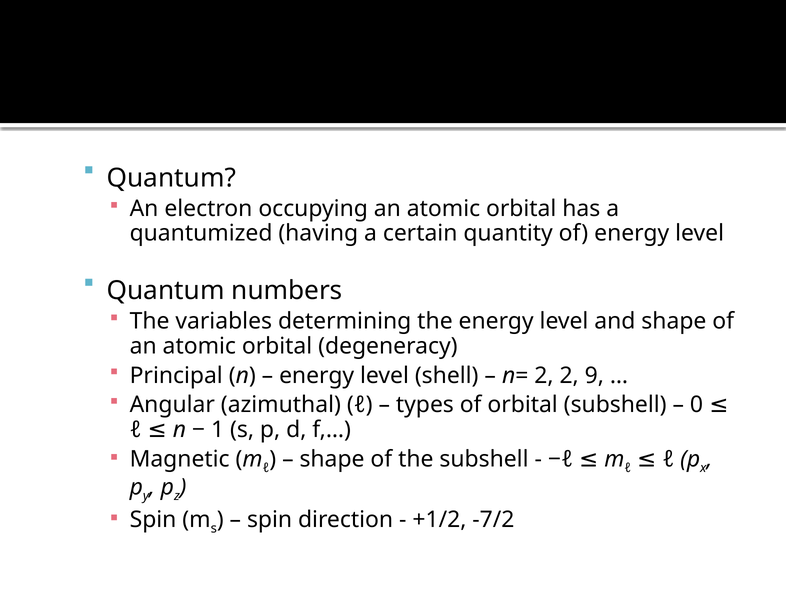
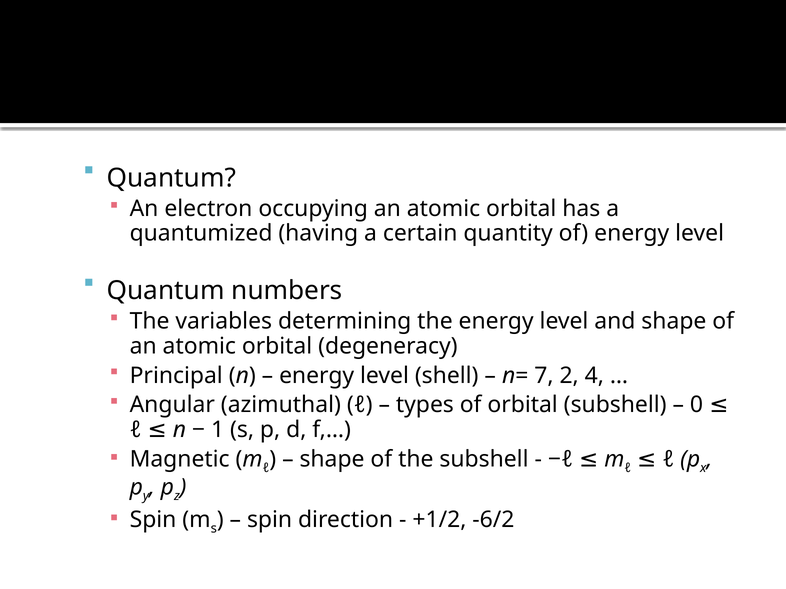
n= 2: 2 -> 7
9: 9 -> 4
-7/2: -7/2 -> -6/2
